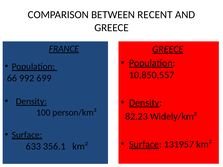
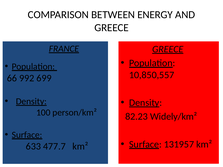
RECENT: RECENT -> ENERGY
356.1: 356.1 -> 477.7
